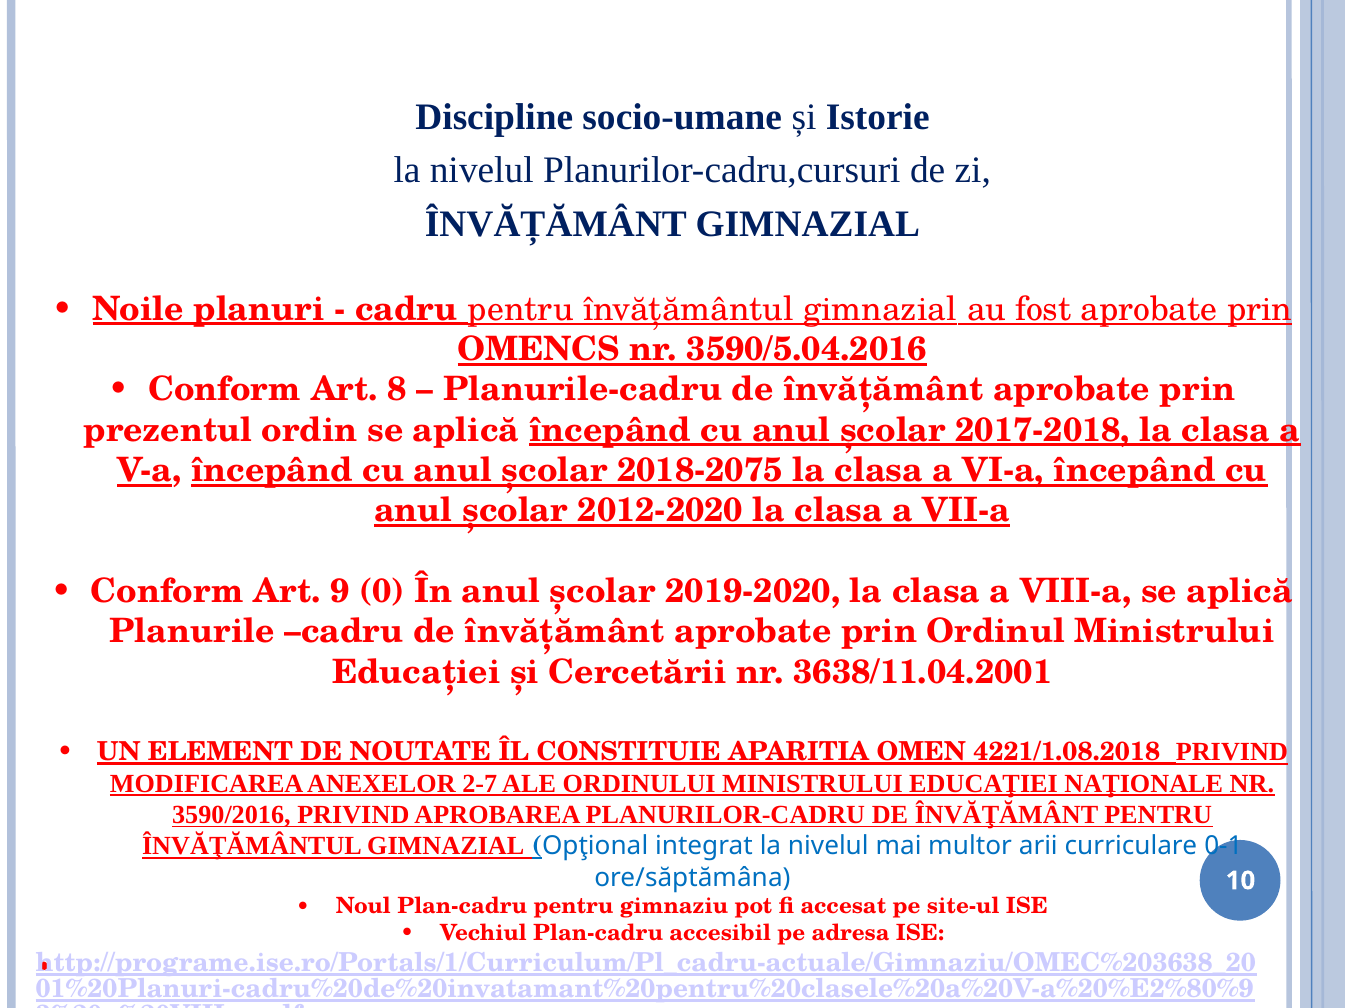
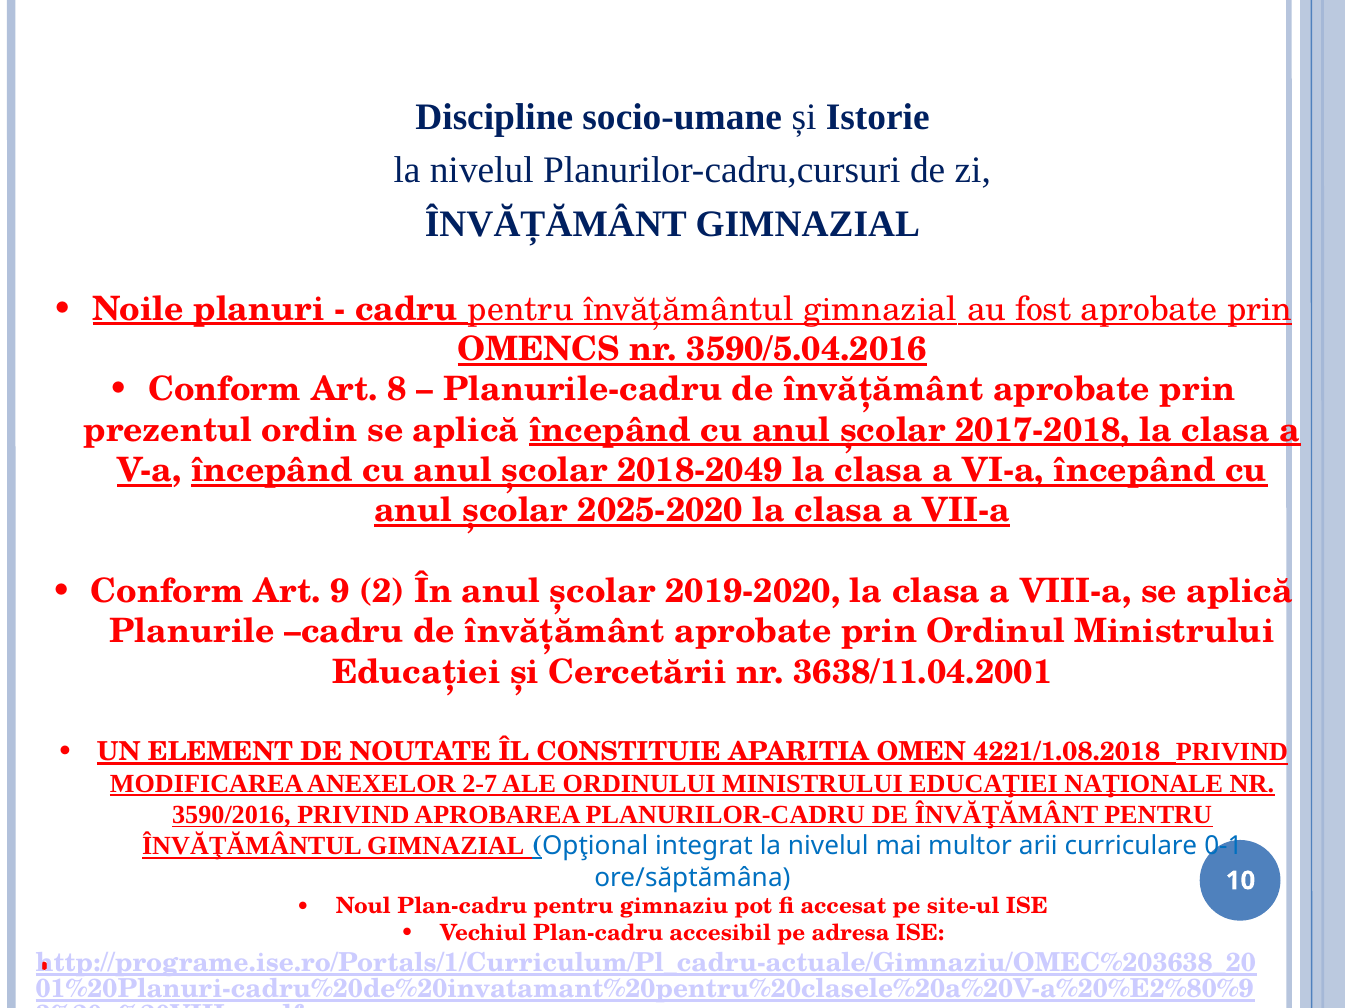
2018-2075: 2018-2075 -> 2018-2049
2012-2020: 2012-2020 -> 2025-2020
0: 0 -> 2
